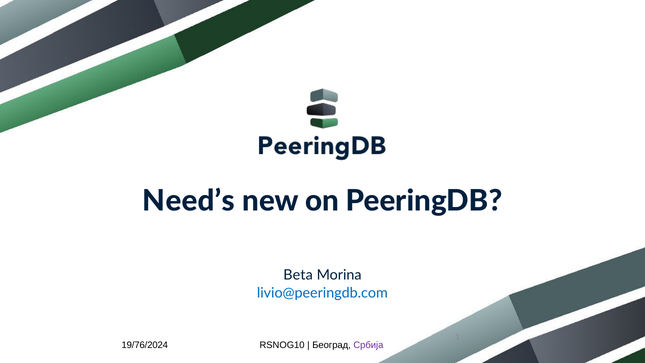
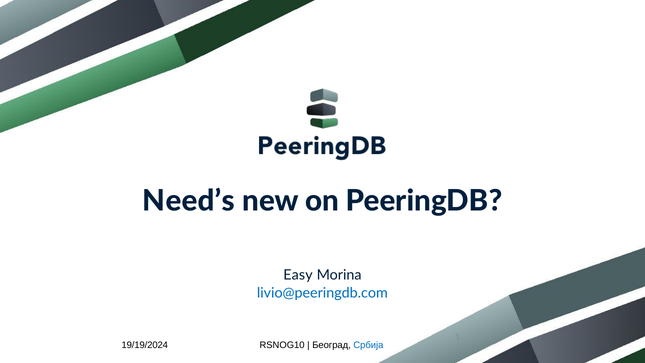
Beta: Beta -> Easy
19/76/2024: 19/76/2024 -> 19/19/2024
Србија colour: purple -> blue
